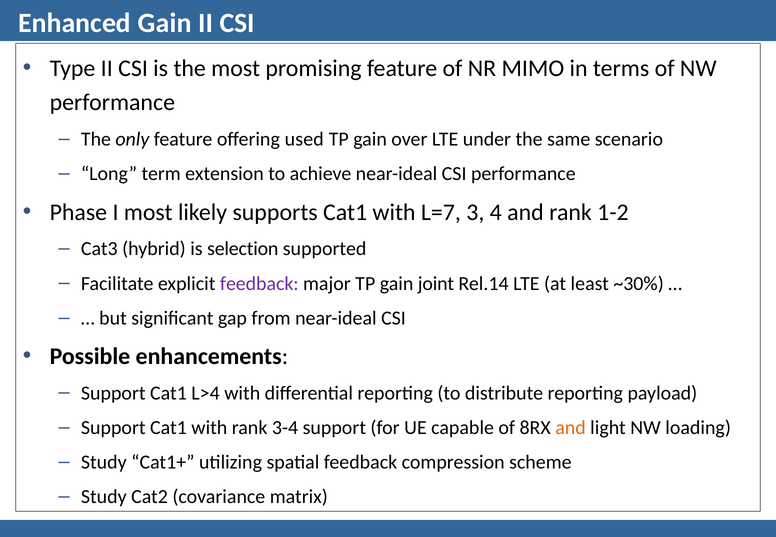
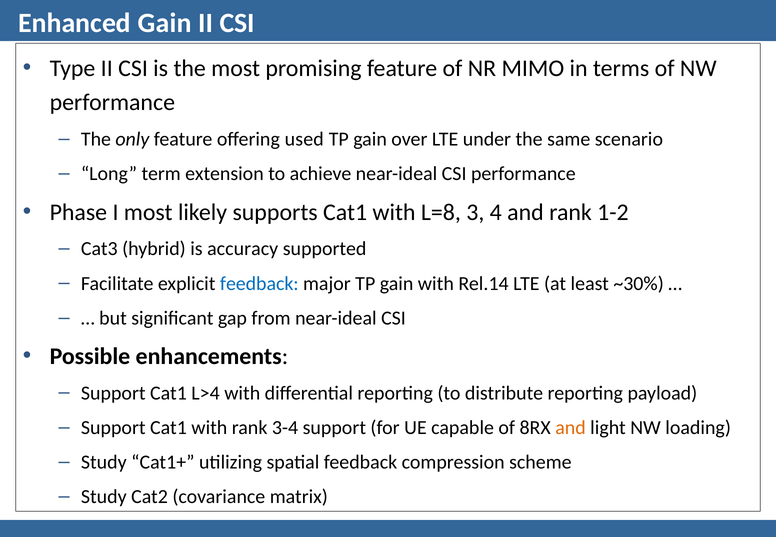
L=7: L=7 -> L=8
selection: selection -> accuracy
feedback at (259, 284) colour: purple -> blue
gain joint: joint -> with
